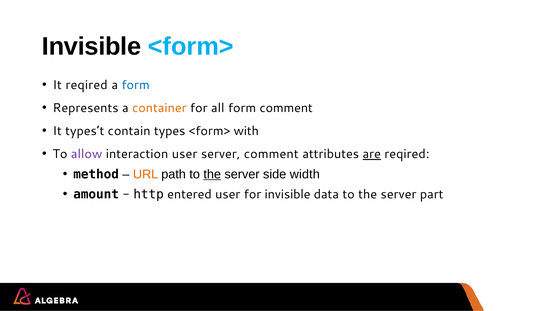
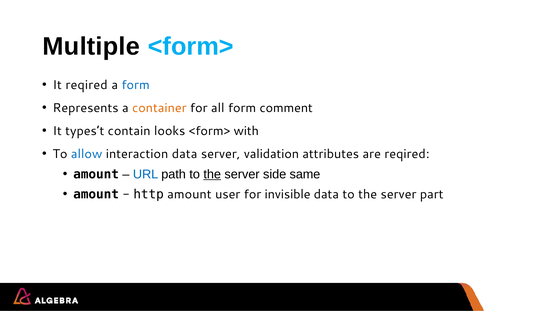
Invisible at (92, 46): Invisible -> Multiple
types: types -> looks
allow colour: purple -> blue
interaction user: user -> data
server comment: comment -> validation
are underline: present -> none
method at (96, 174): method -> amount
URL colour: orange -> blue
width: width -> same
http entered: entered -> amount
